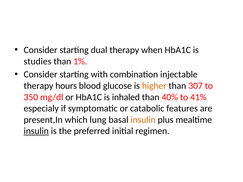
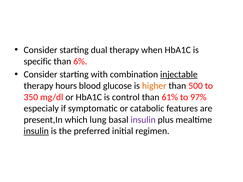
studies: studies -> specific
1%: 1% -> 6%
injectable underline: none -> present
307: 307 -> 500
inhaled: inhaled -> control
40%: 40% -> 61%
41%: 41% -> 97%
insulin at (143, 120) colour: orange -> purple
